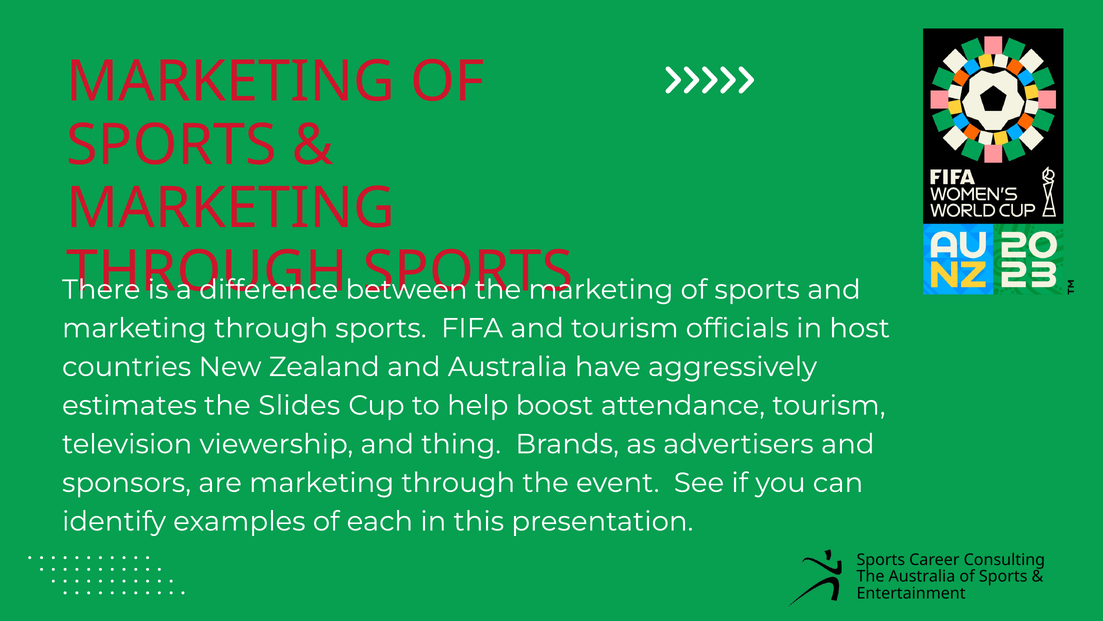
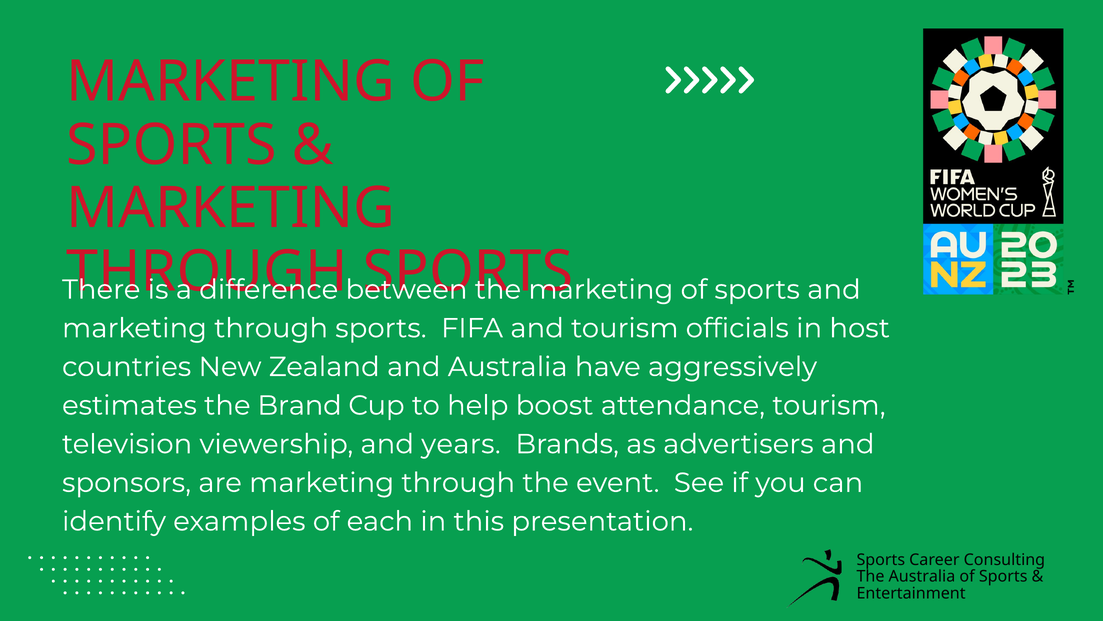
Slides: Slides -> Brand
thing: thing -> years
